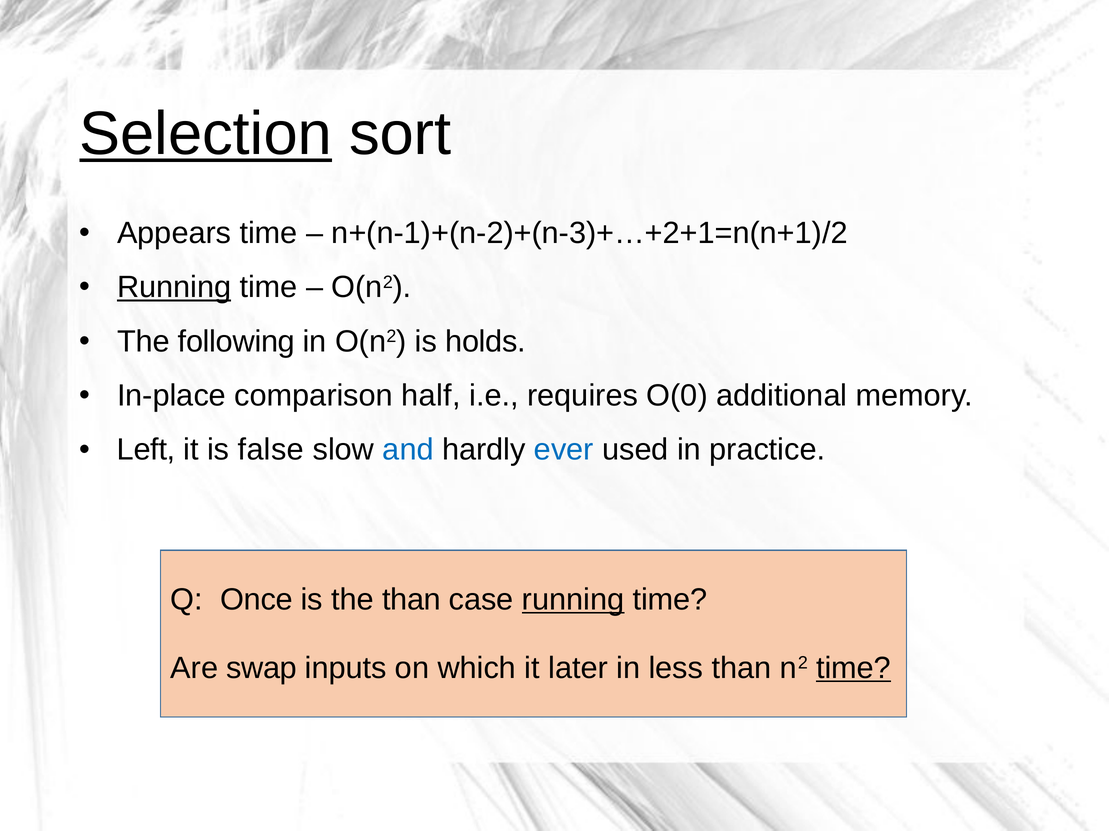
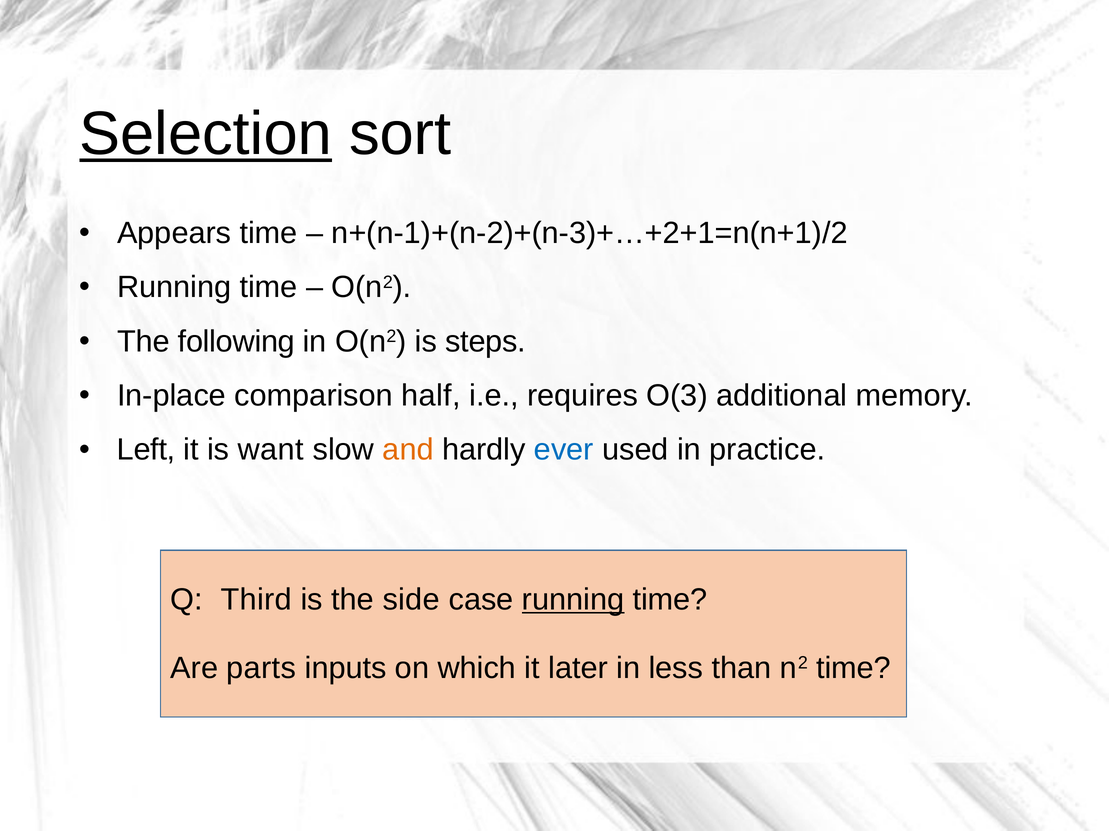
Running at (174, 288) underline: present -> none
holds: holds -> steps
O(0: O(0 -> O(3
false: false -> want
and colour: blue -> orange
Once: Once -> Third
the than: than -> side
swap: swap -> parts
time at (854, 669) underline: present -> none
